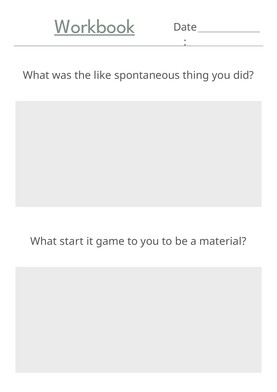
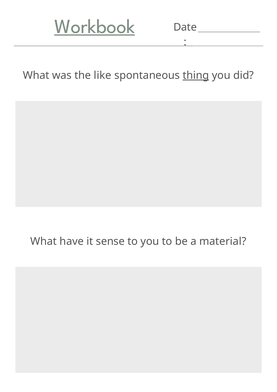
thing underline: none -> present
start: start -> have
game: game -> sense
